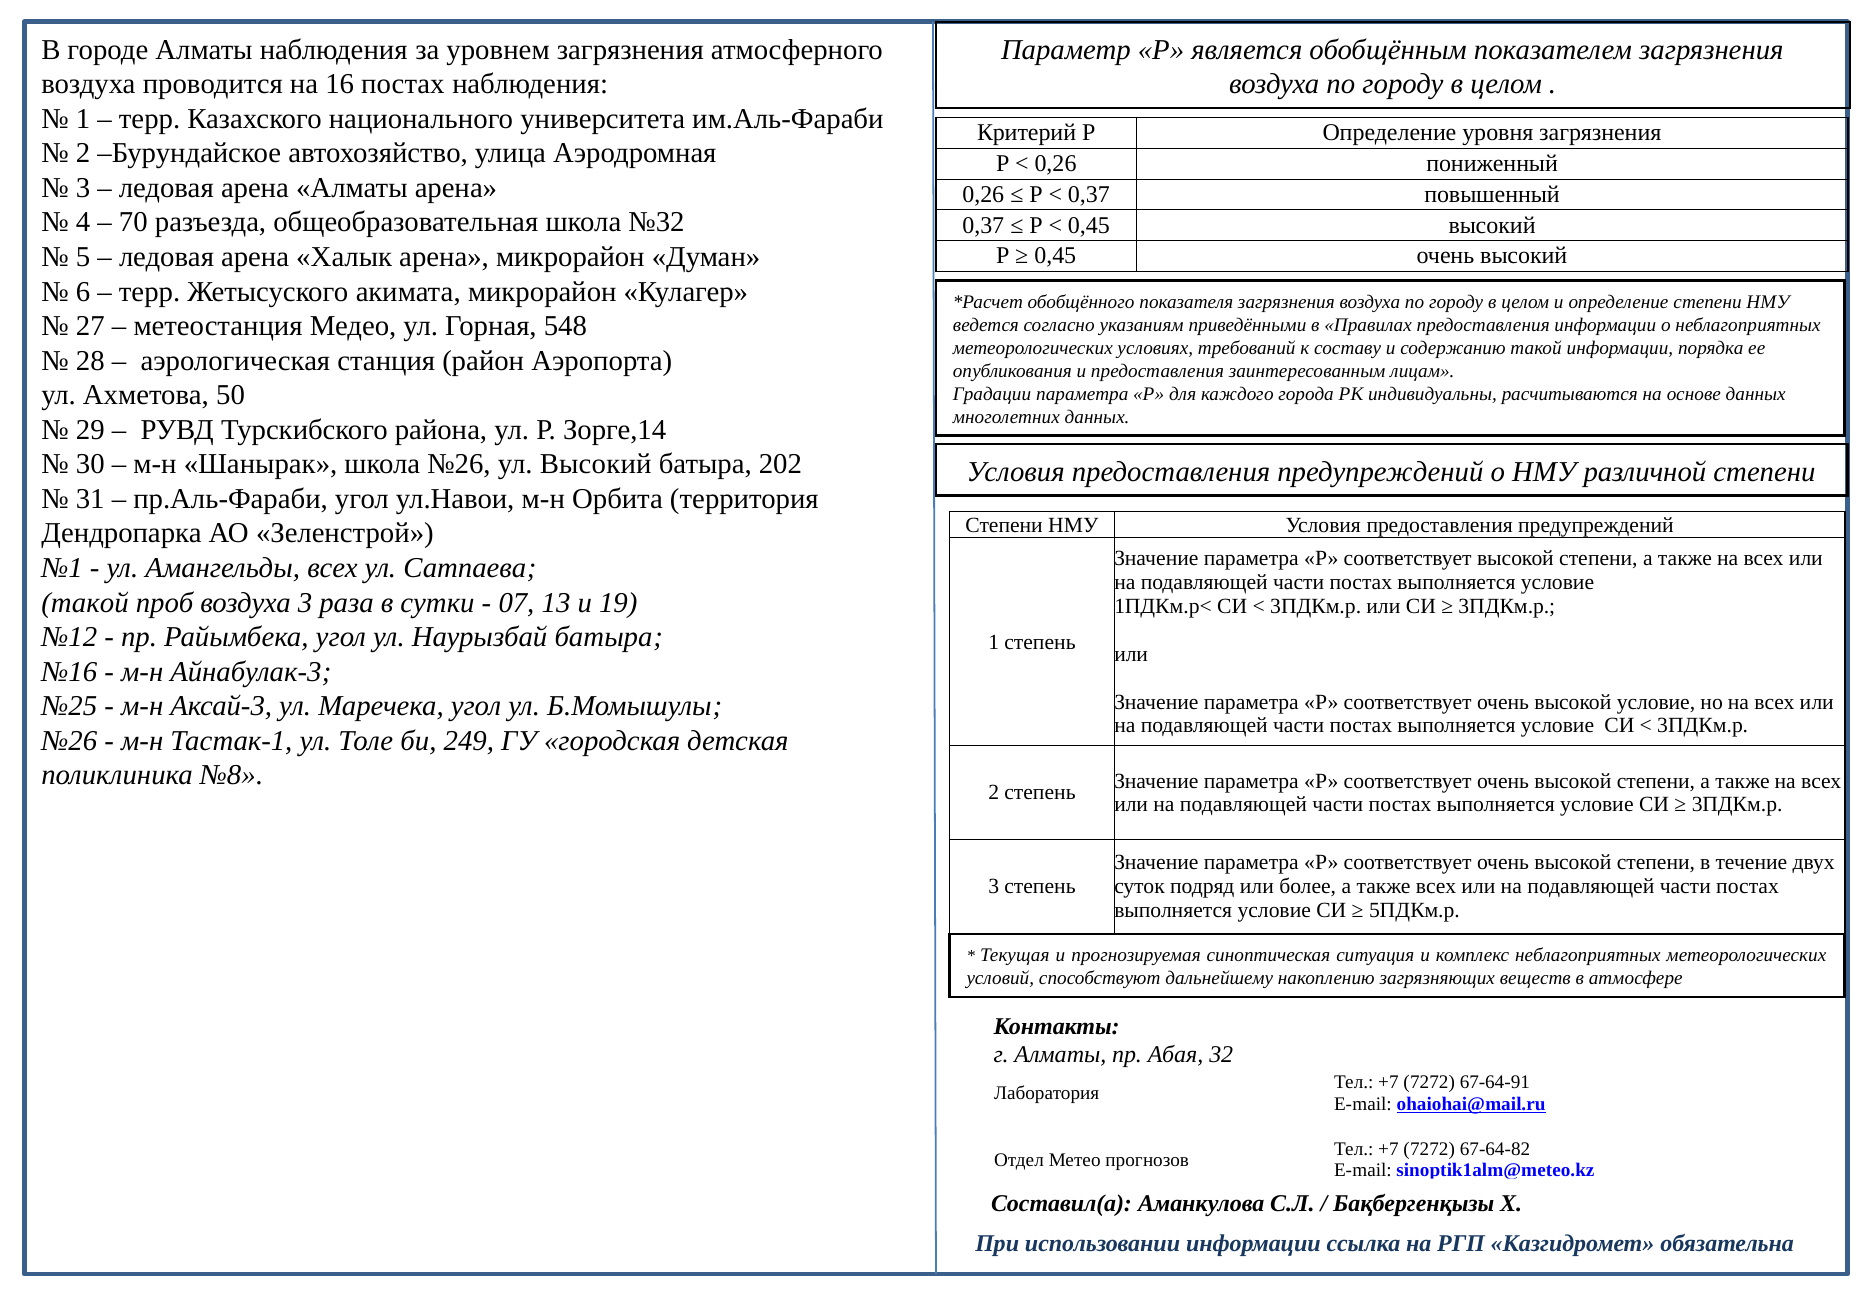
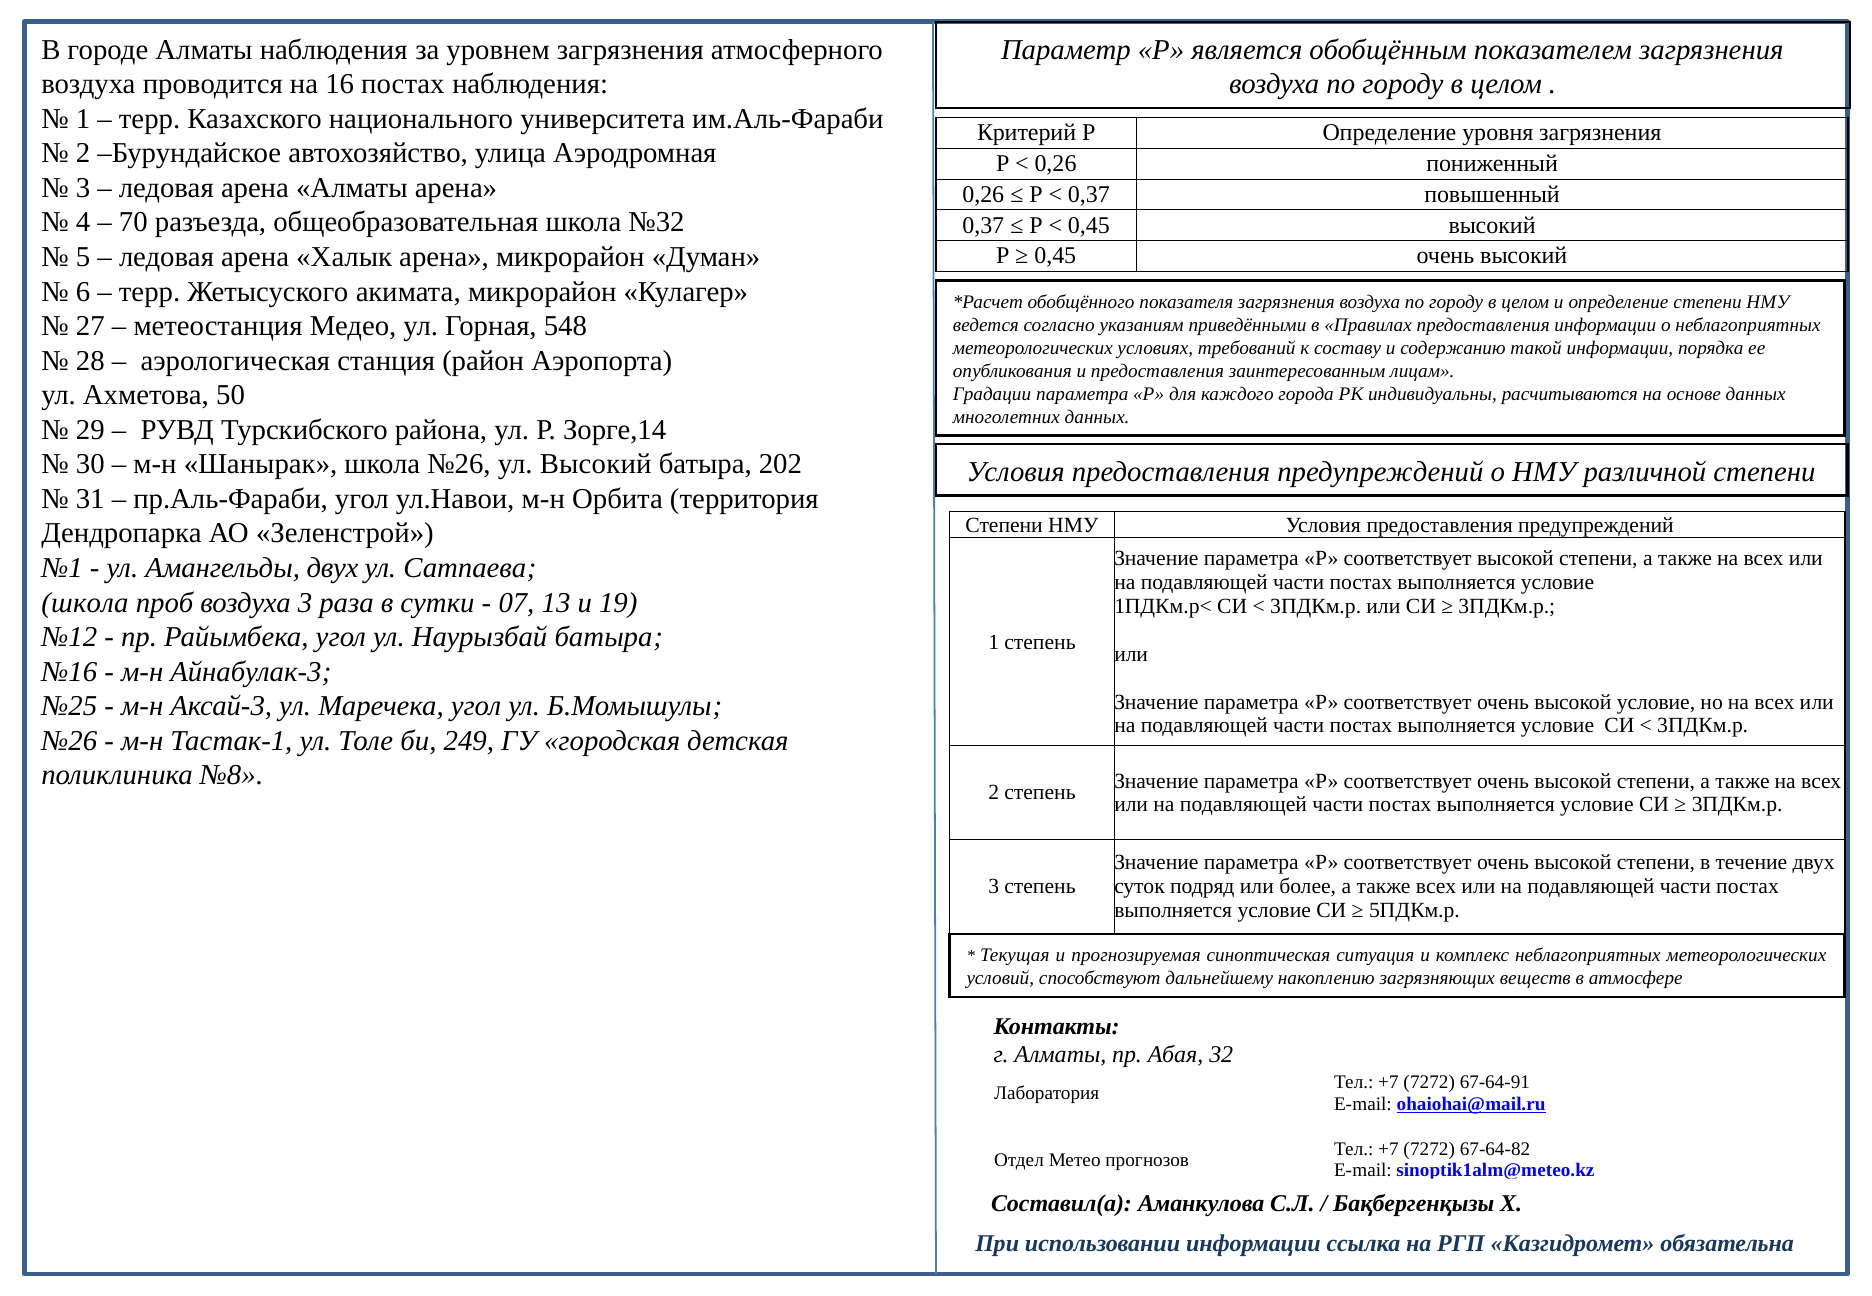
Амангельды всех: всех -> двух
такой at (85, 603): такой -> школа
